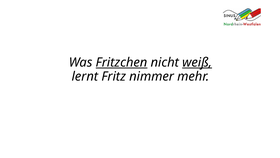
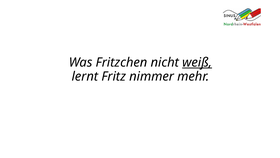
Fritzchen underline: present -> none
